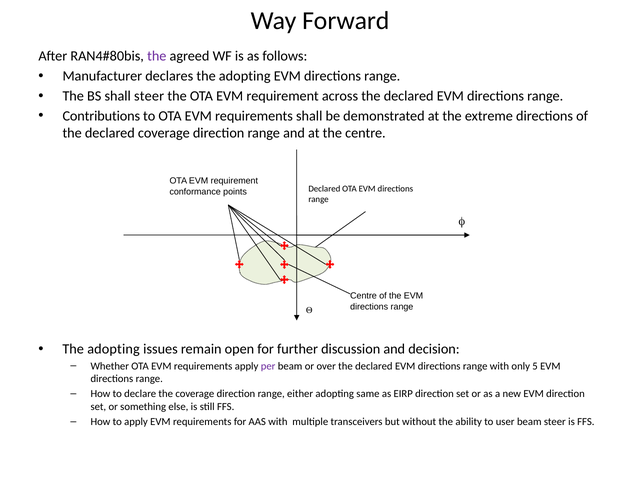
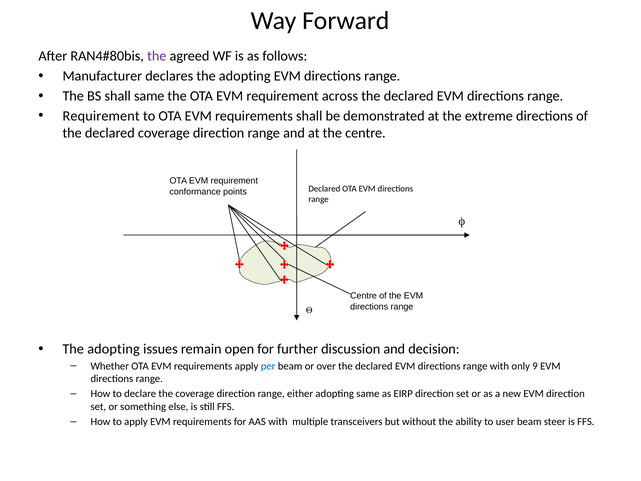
shall steer: steer -> same
Contributions at (101, 116): Contributions -> Requirement
per colour: purple -> blue
5: 5 -> 9
